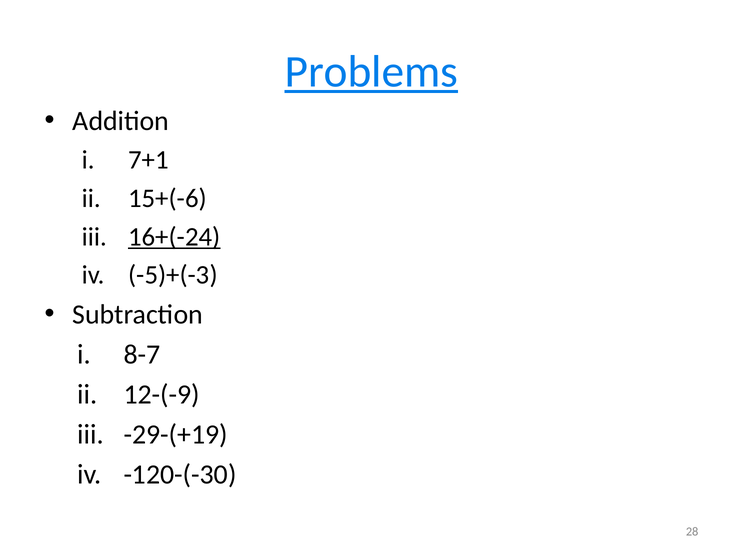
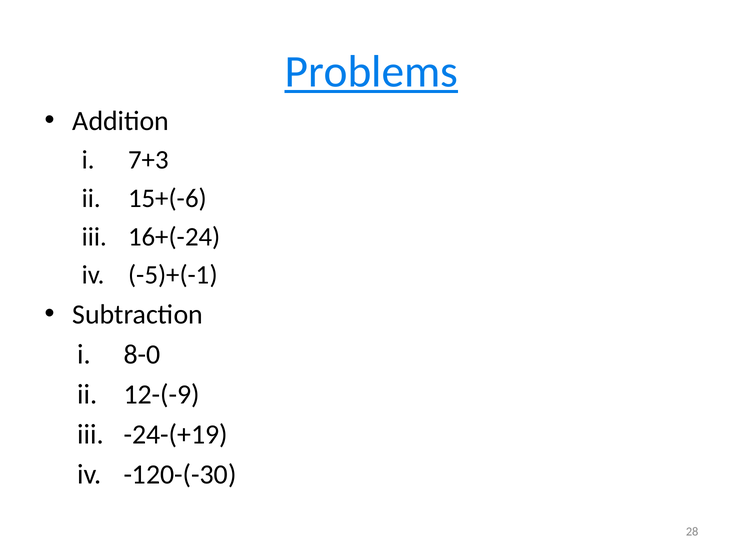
7+1: 7+1 -> 7+3
16+(-24 underline: present -> none
-5)+(-3: -5)+(-3 -> -5)+(-1
8-7: 8-7 -> 8-0
-29-(+19: -29-(+19 -> -24-(+19
